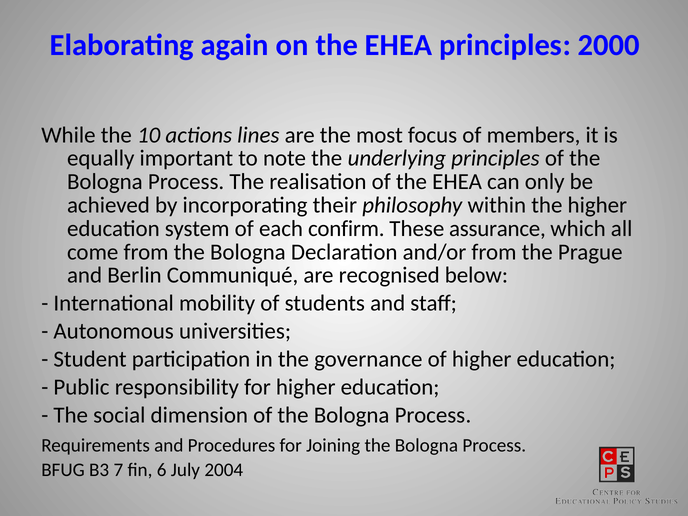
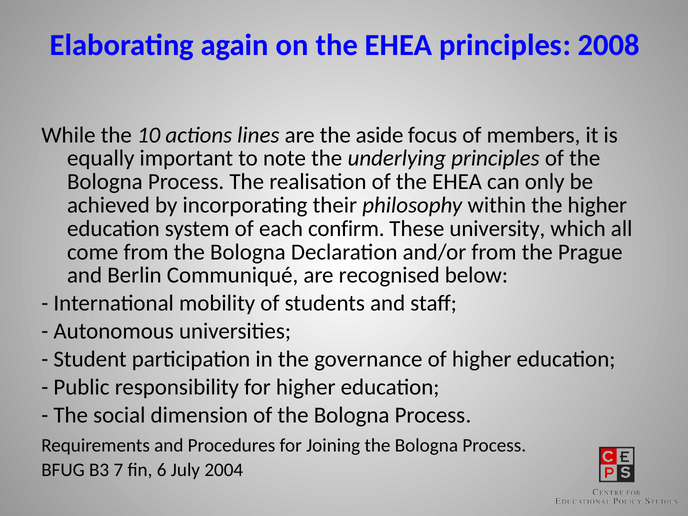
2000: 2000 -> 2008
most: most -> aside
assurance: assurance -> university
